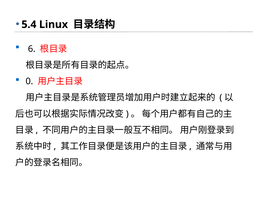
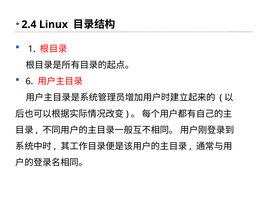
5.4: 5.4 -> 2.4
6: 6 -> 1
0: 0 -> 6
